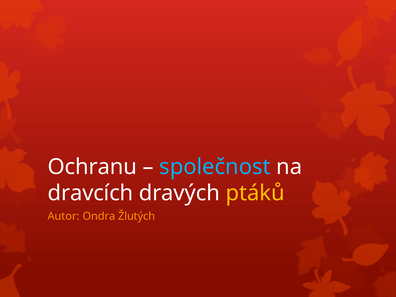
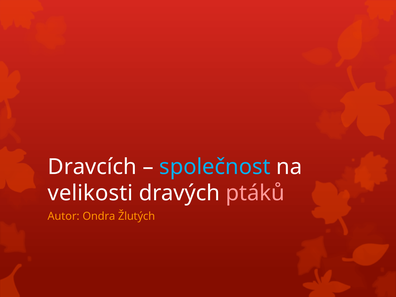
Ochranu: Ochranu -> Dravcích
dravcích: dravcích -> velikosti
ptáků colour: yellow -> pink
